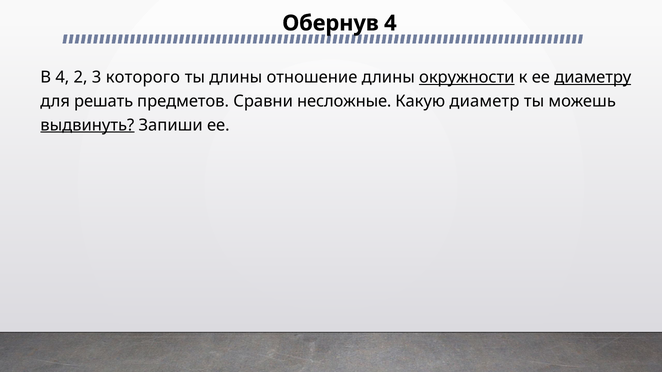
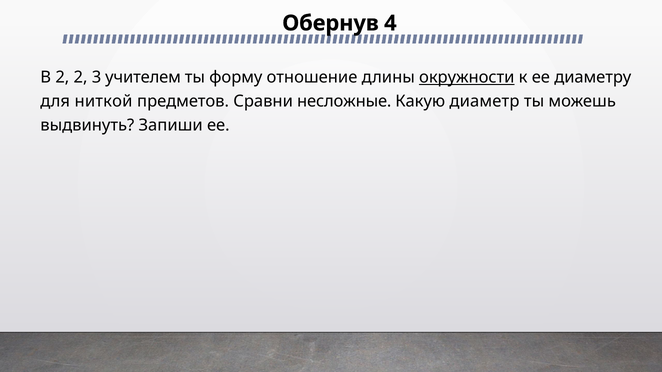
В 4: 4 -> 2
которого: которого -> учителем
ты длины: длины -> форму
диаметру underline: present -> none
решать: решать -> ниткой
выдвинуть underline: present -> none
